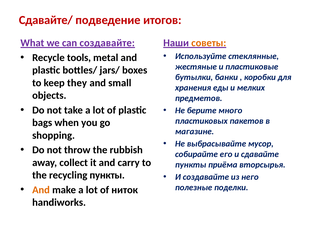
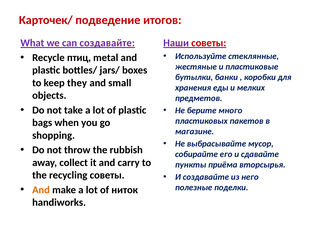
Сдавайте/: Сдавайте/ -> Карточек/
советы at (209, 43) colour: orange -> red
tools: tools -> птиц
recycling пункты: пункты -> советы
